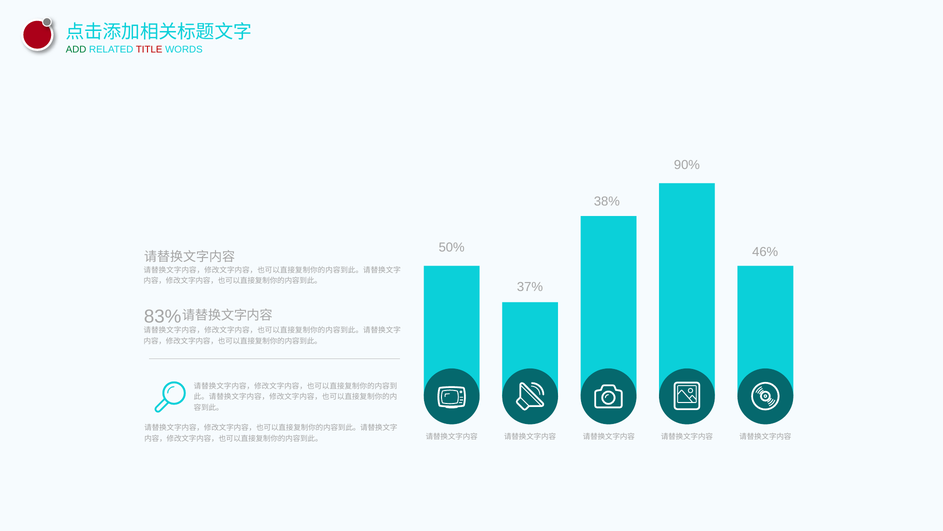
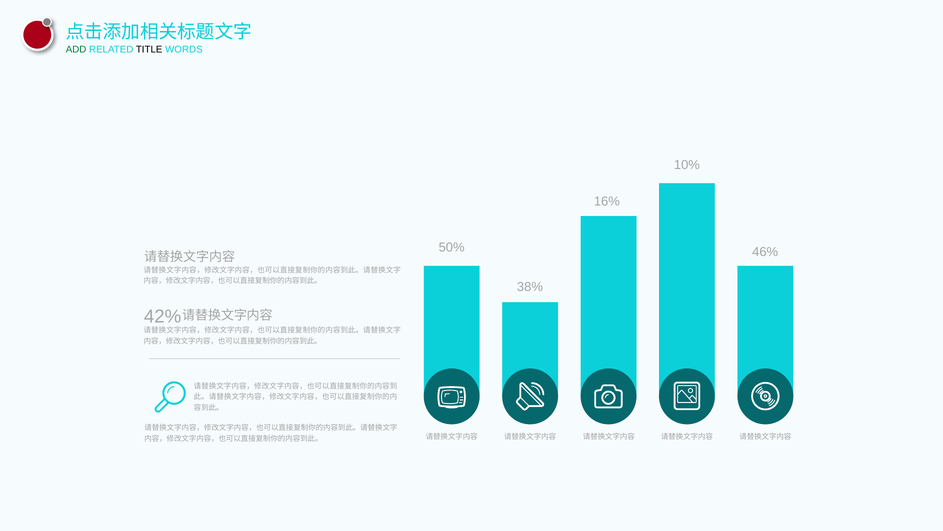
TITLE colour: red -> black
90%: 90% -> 10%
38%: 38% -> 16%
37%: 37% -> 38%
83%: 83% -> 42%
